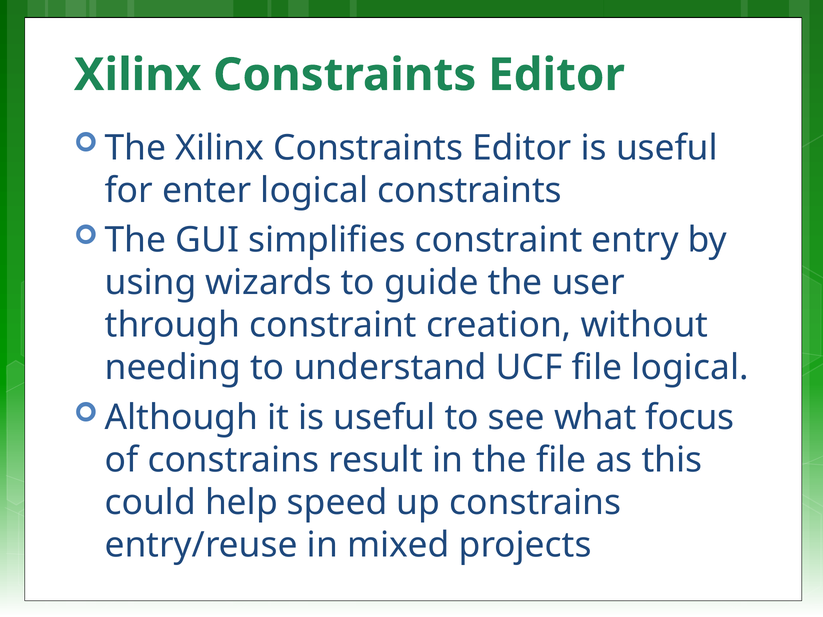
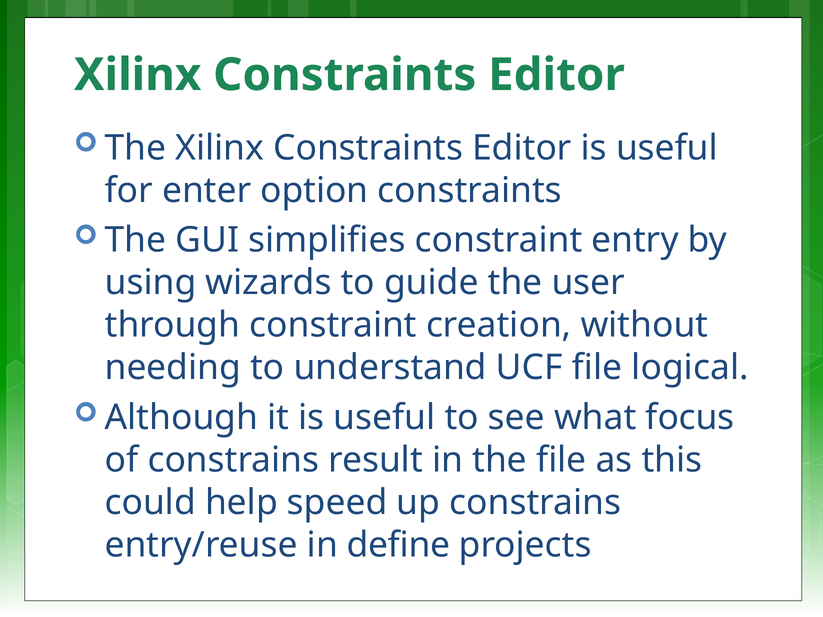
enter logical: logical -> option
mixed: mixed -> define
